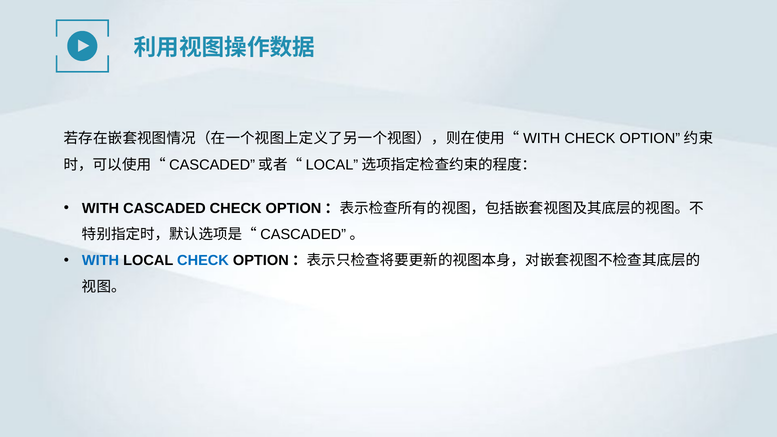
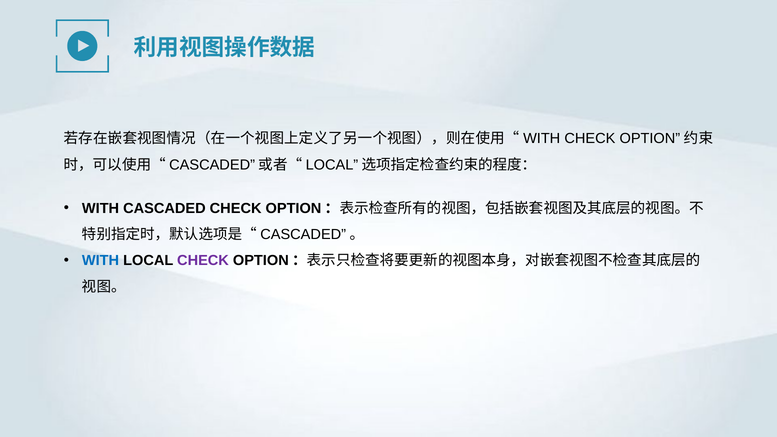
CHECK at (203, 261) colour: blue -> purple
